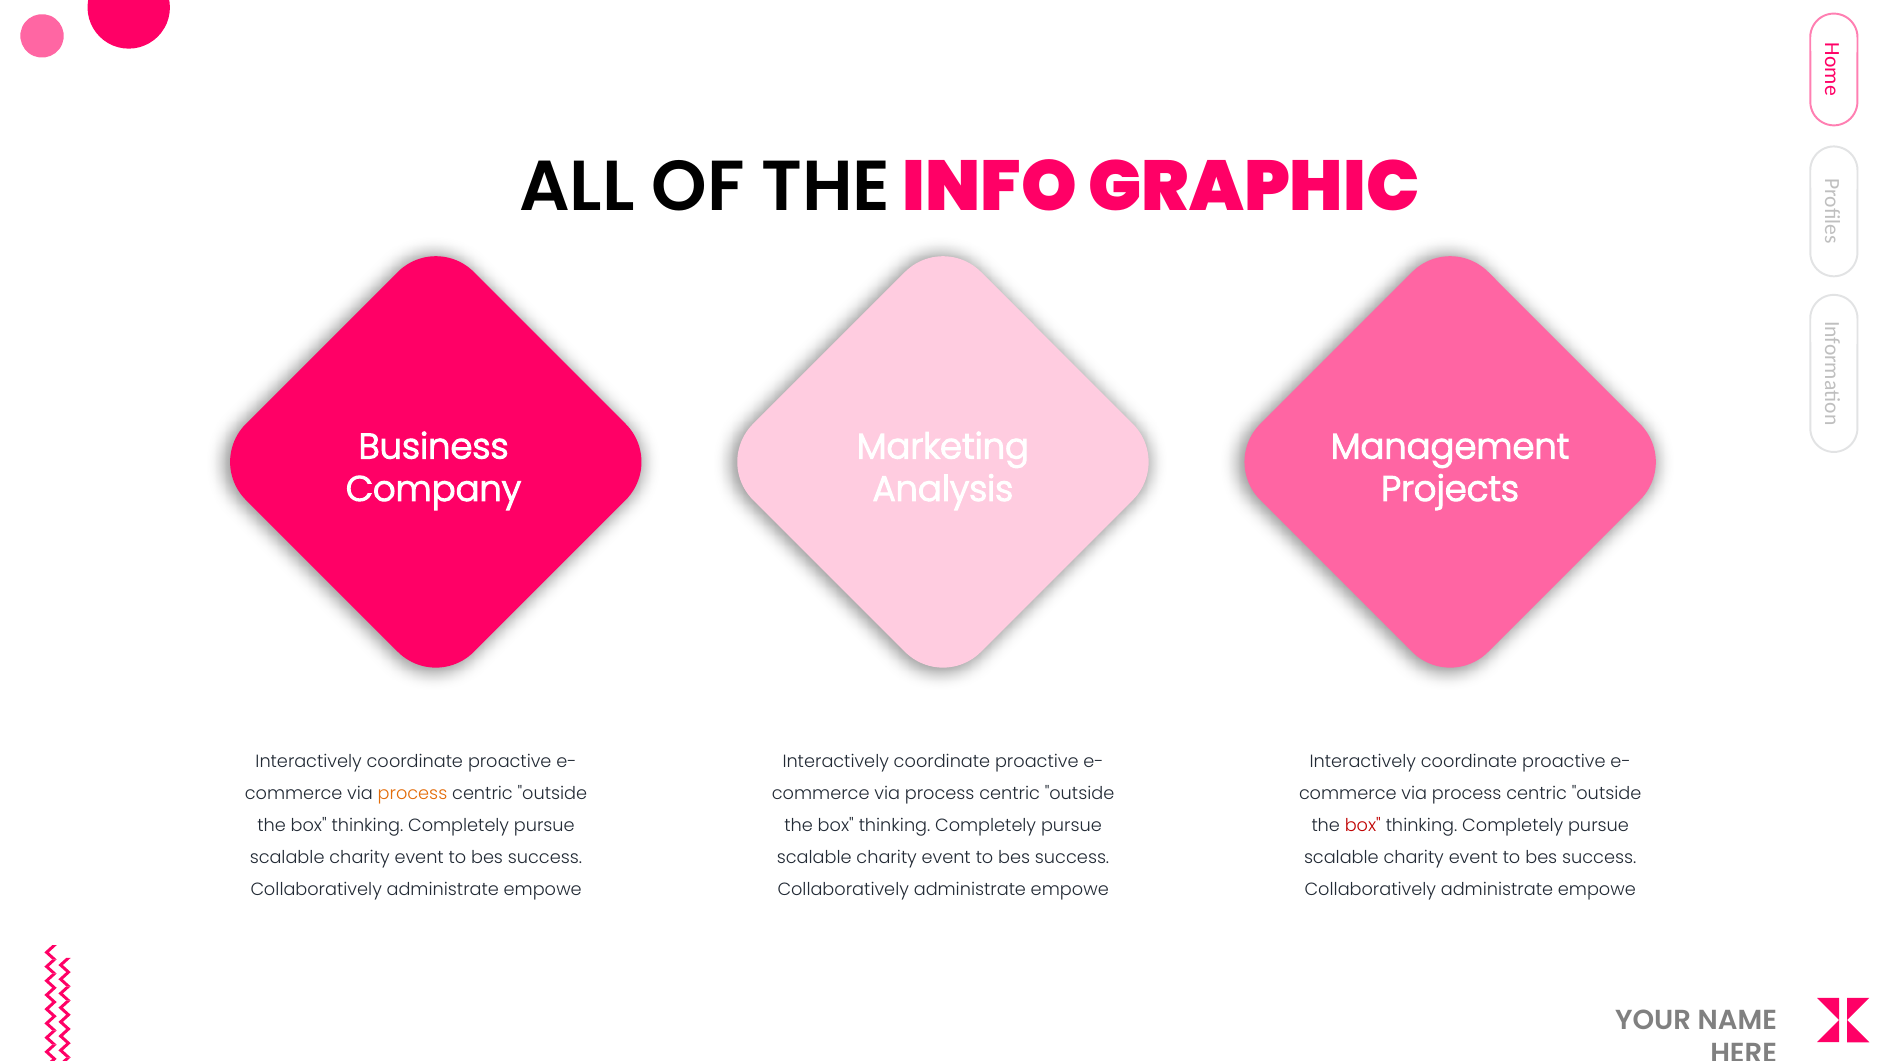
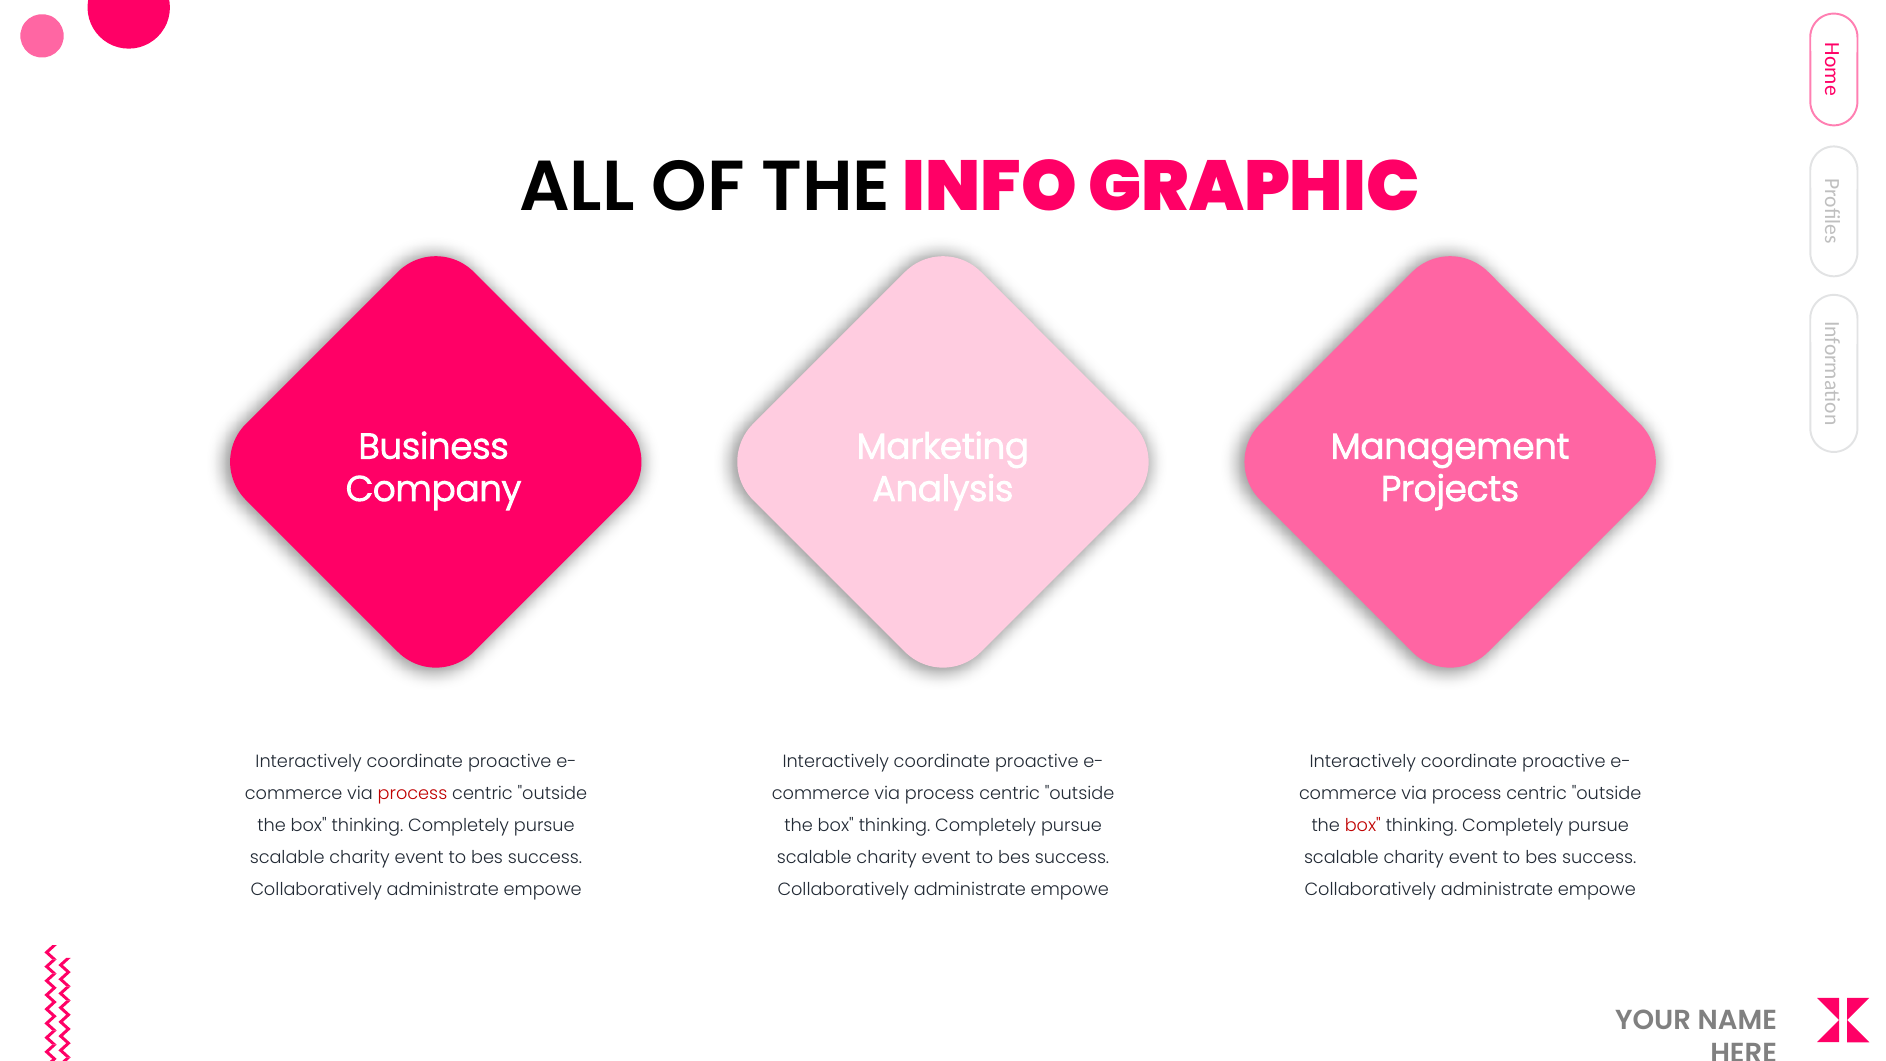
process at (412, 794) colour: orange -> red
